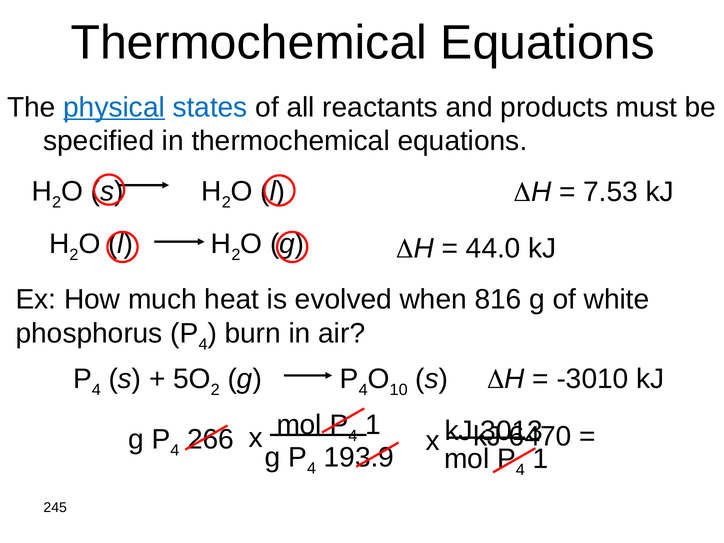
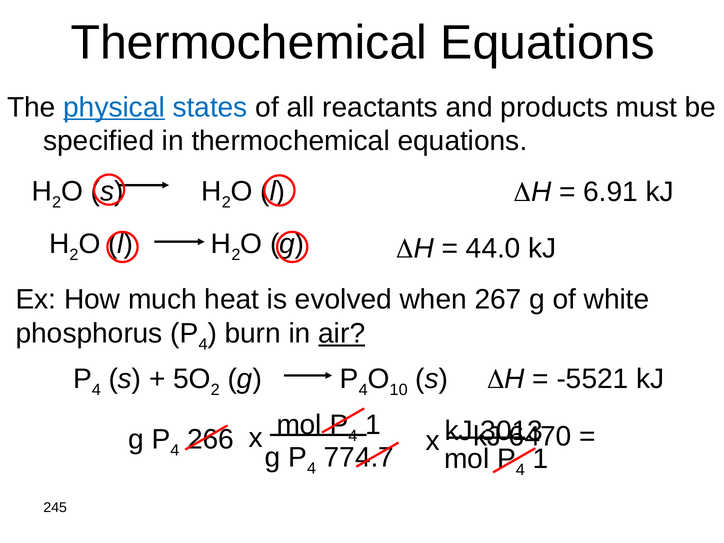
7.53: 7.53 -> 6.91
816: 816 -> 267
air underline: none -> present
-3010: -3010 -> -5521
193.9: 193.9 -> 774.7
